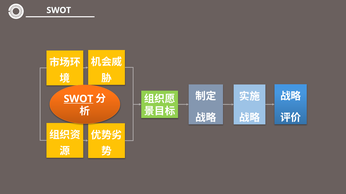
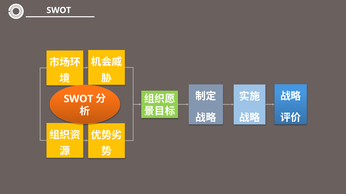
SWOT at (78, 99) underline: present -> none
